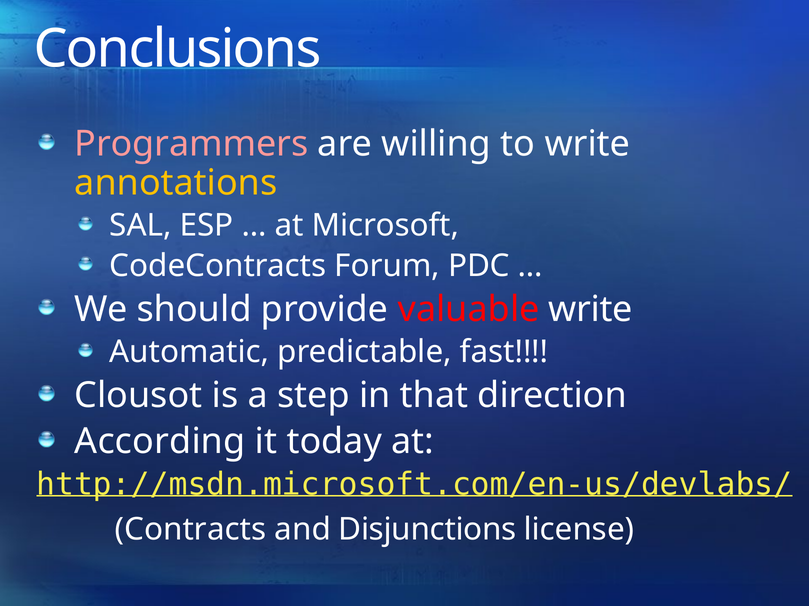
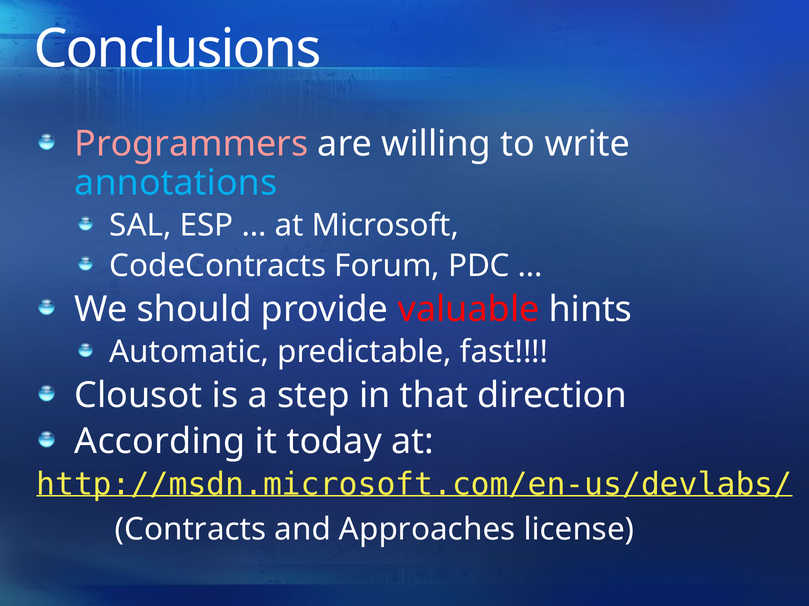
annotations colour: yellow -> light blue
valuable write: write -> hints
Disjunctions: Disjunctions -> Approaches
